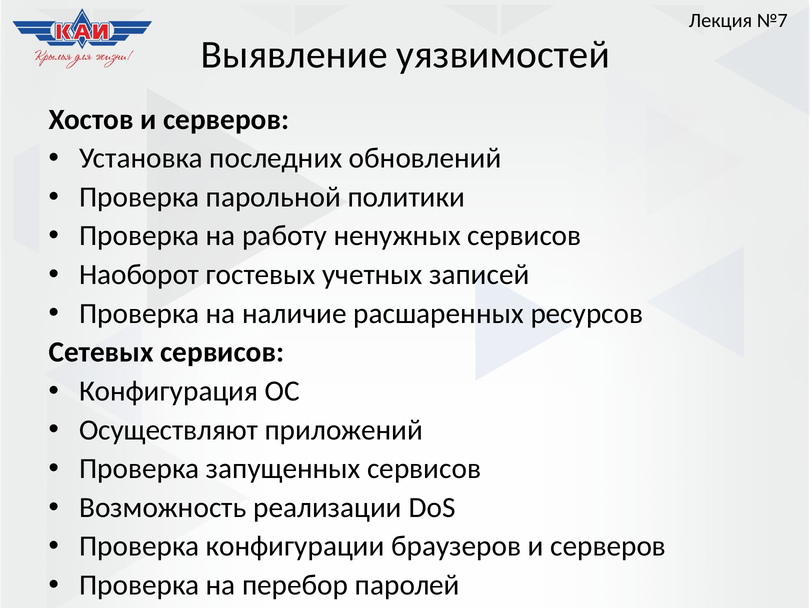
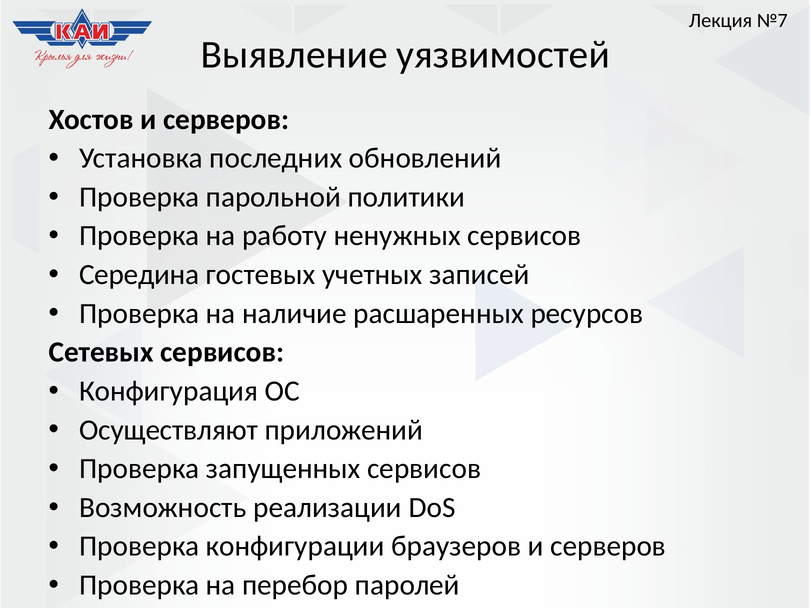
Наоборот: Наоборот -> Середина
